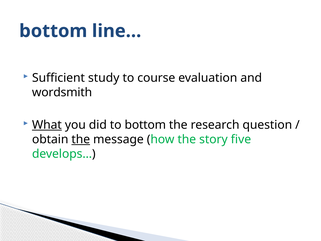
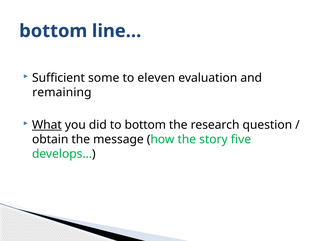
study: study -> some
course: course -> eleven
wordsmith: wordsmith -> remaining
the at (81, 139) underline: present -> none
